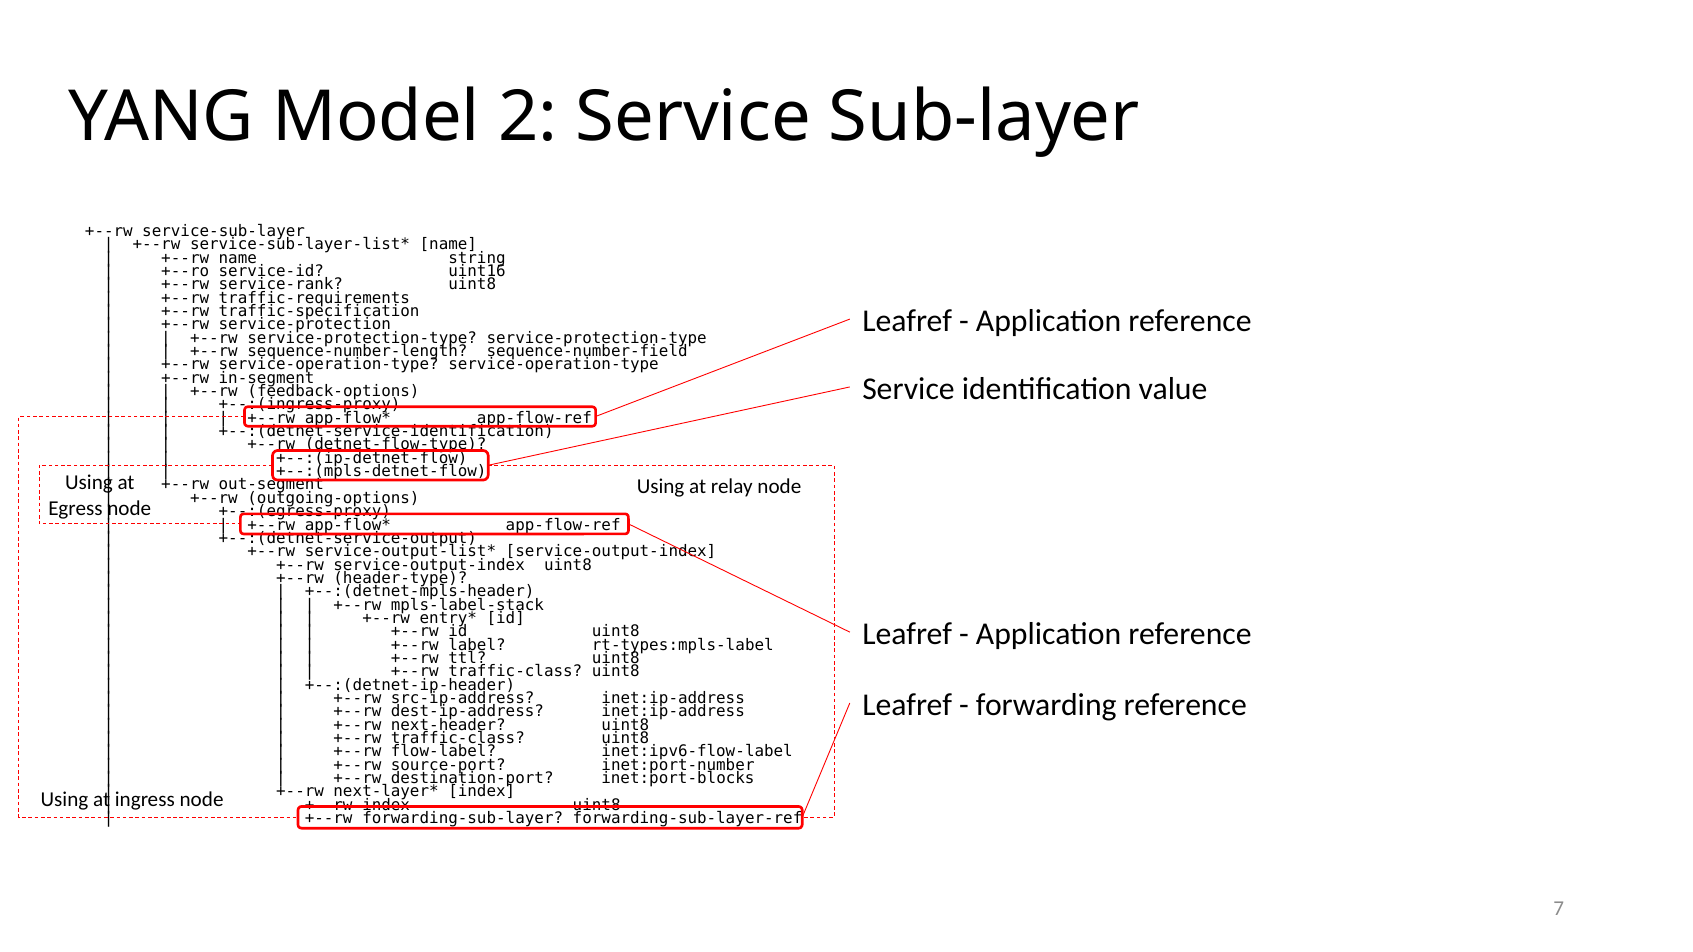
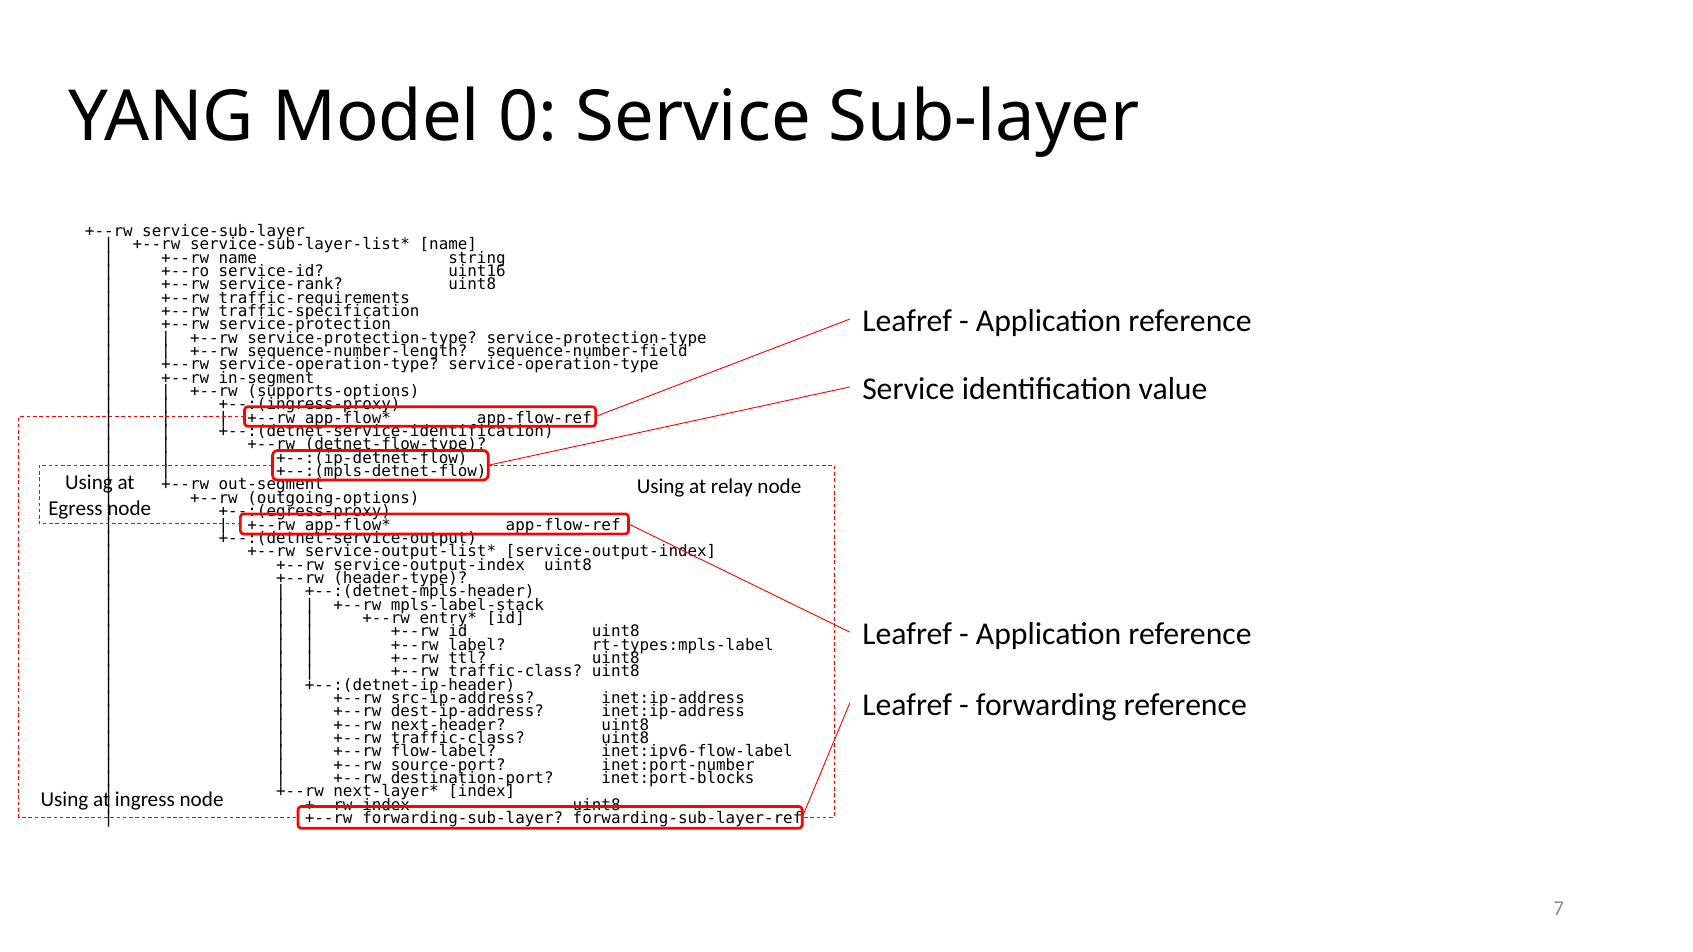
2: 2 -> 0
feedback-options: feedback-options -> supports-options
